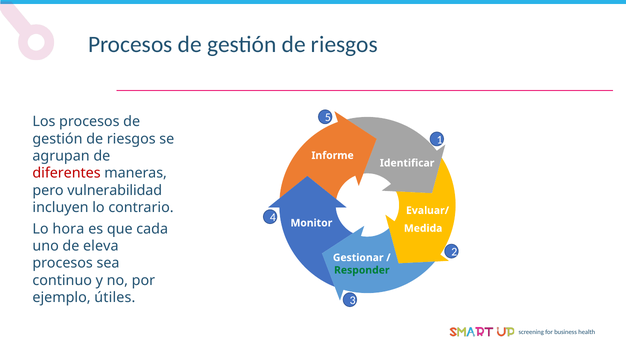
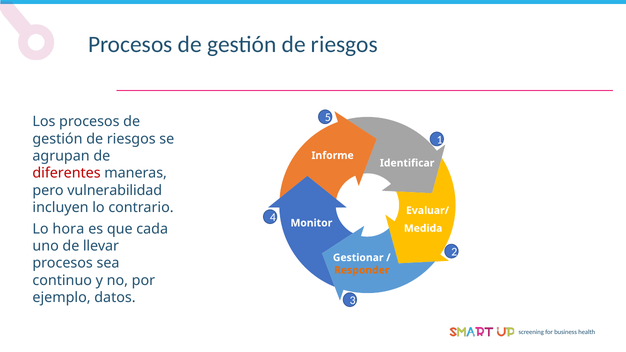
eleva: eleva -> llevar
Responder colour: green -> orange
útiles: útiles -> datos
